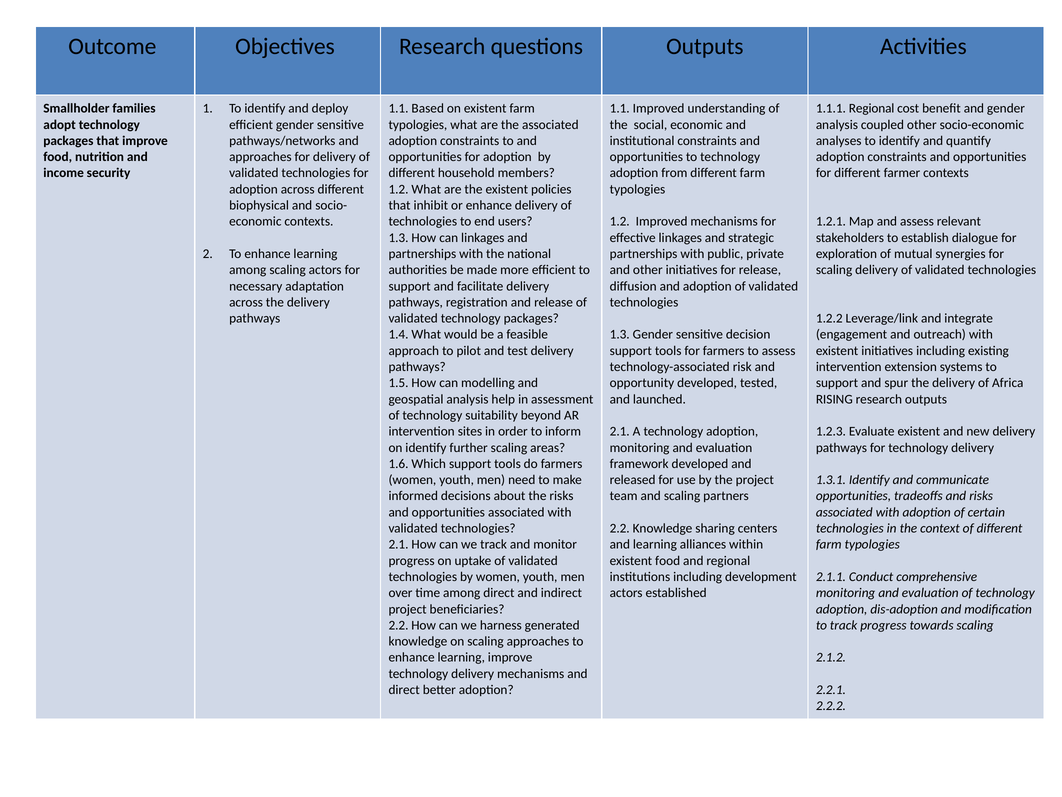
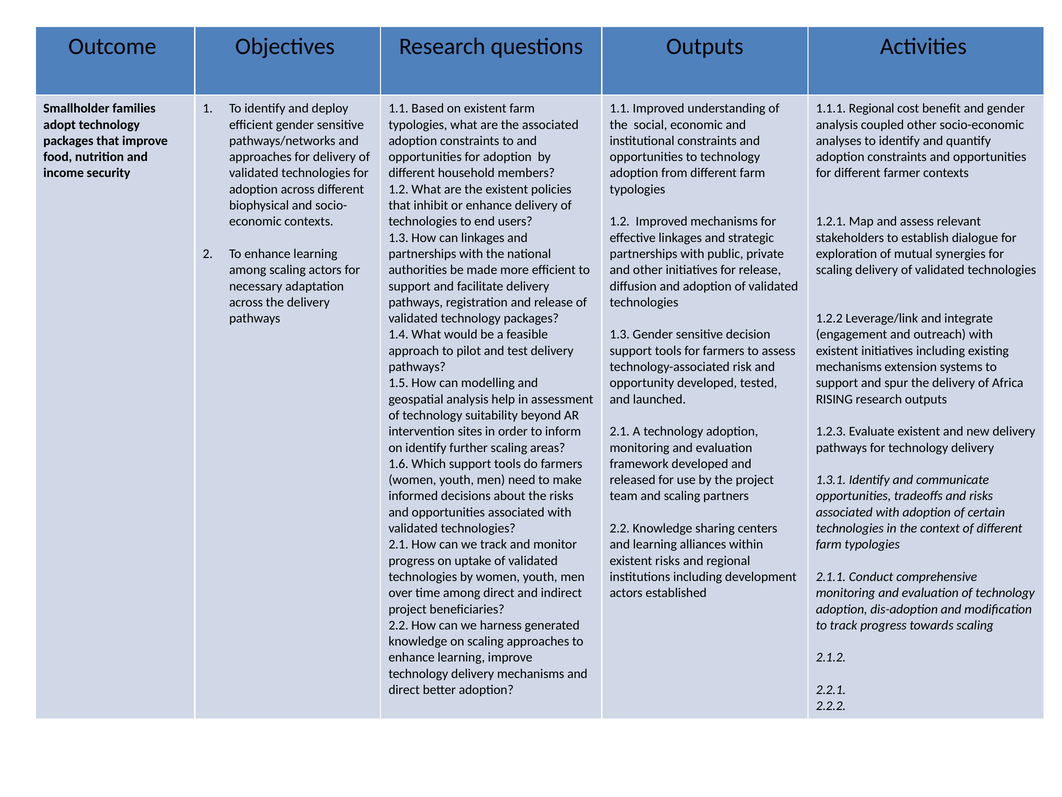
intervention at (849, 367): intervention -> mechanisms
existent food: food -> risks
